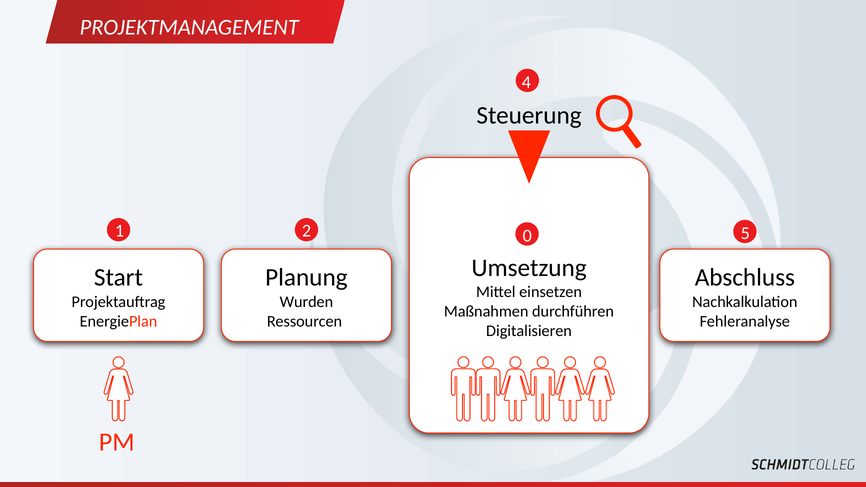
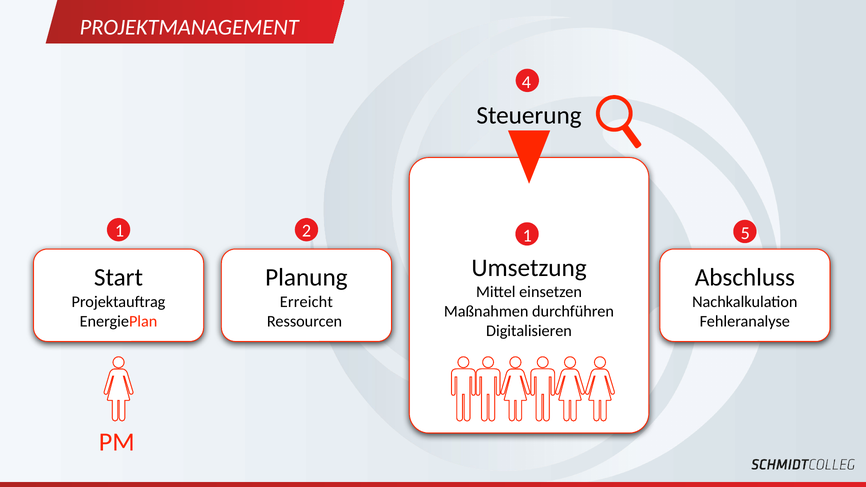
2 0: 0 -> 1
Wurden: Wurden -> Erreicht
